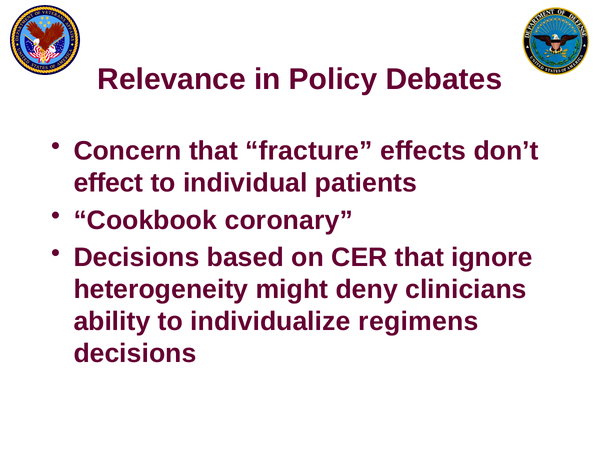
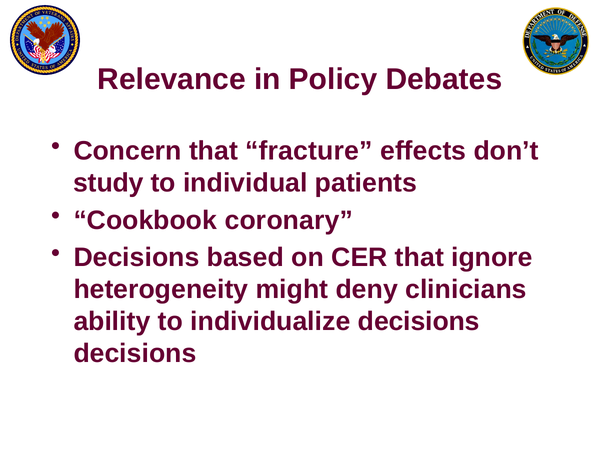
effect: effect -> study
individualize regimens: regimens -> decisions
